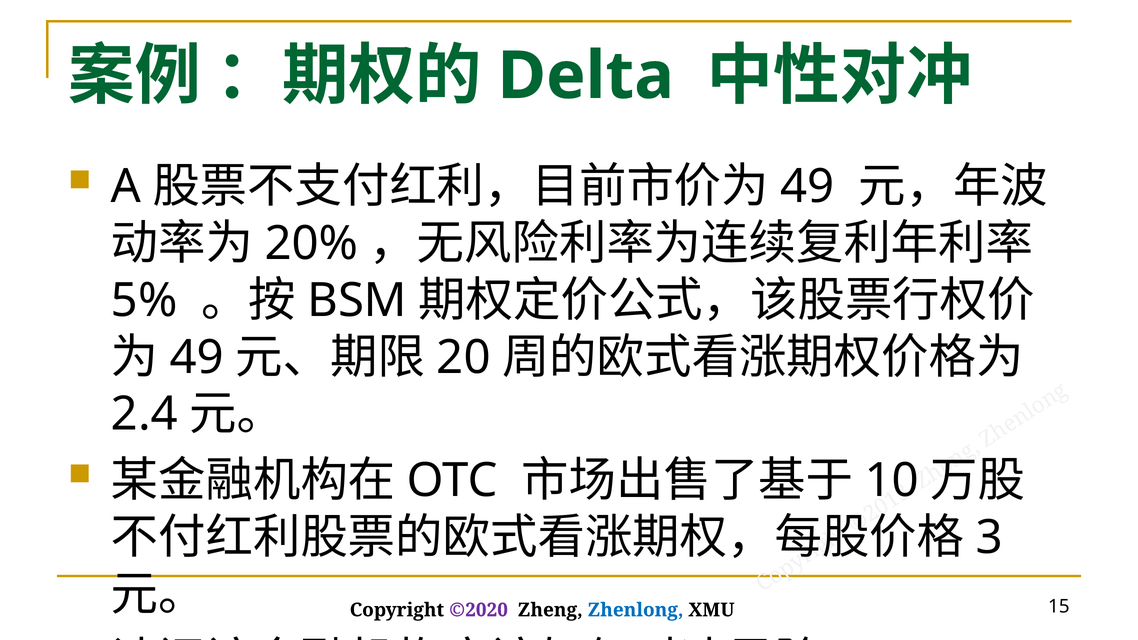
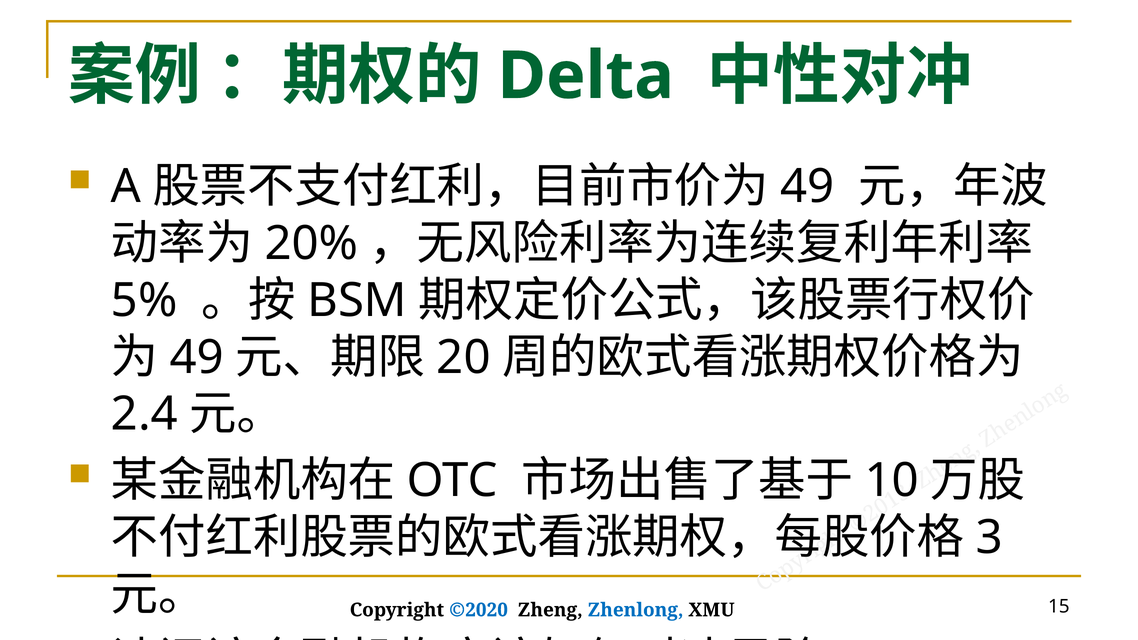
©2020 colour: purple -> blue
